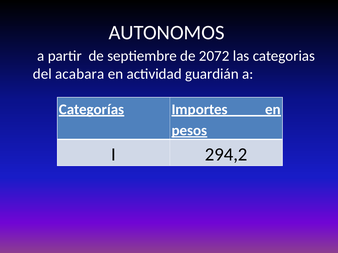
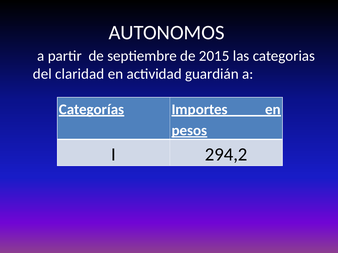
2072: 2072 -> 2015
acabara: acabara -> claridad
